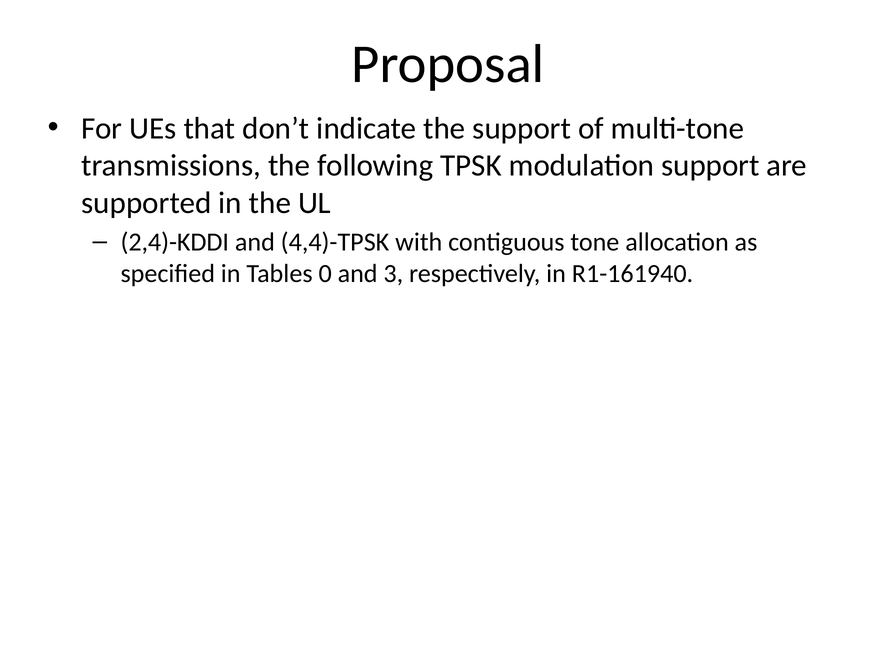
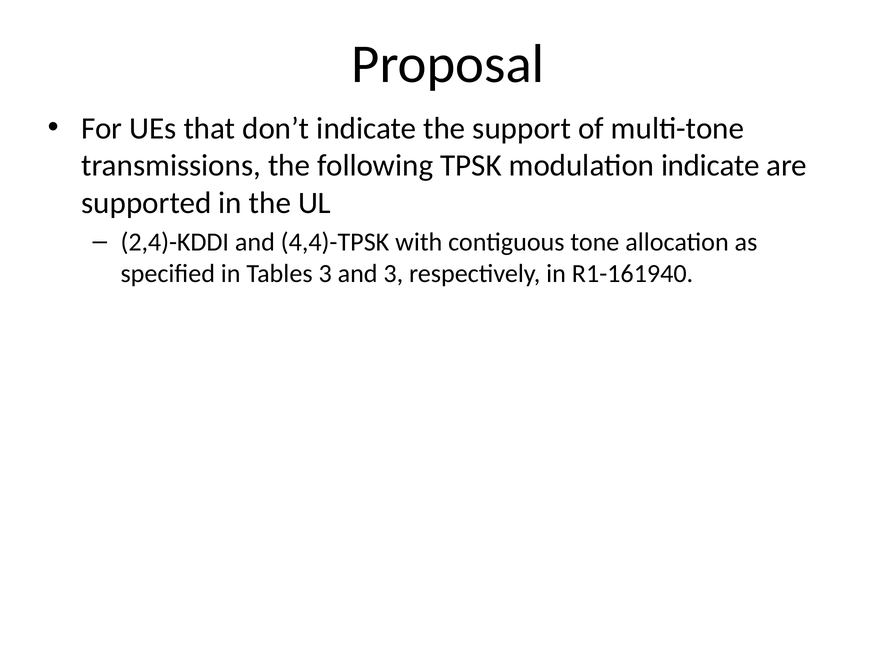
modulation support: support -> indicate
Tables 0: 0 -> 3
